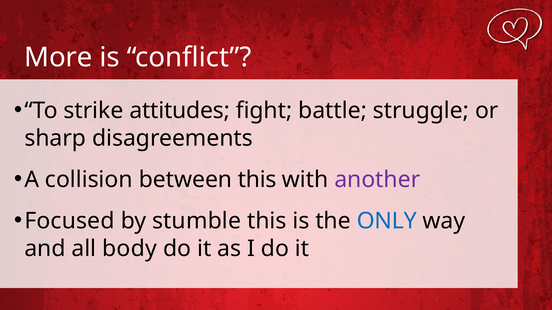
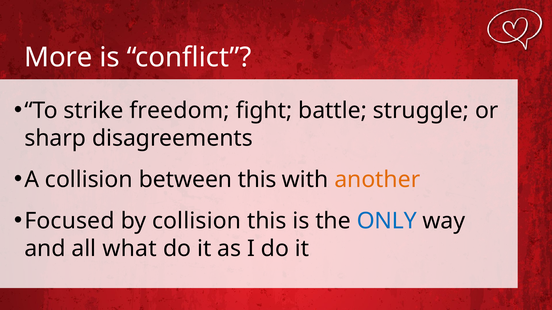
attitudes: attitudes -> freedom
another colour: purple -> orange
by stumble: stumble -> collision
body: body -> what
